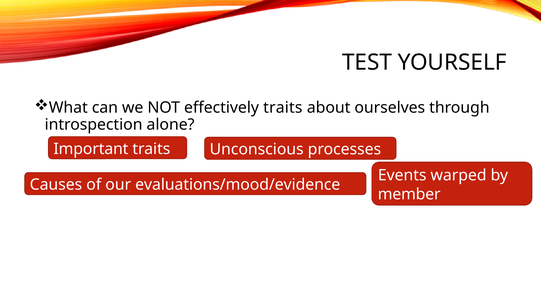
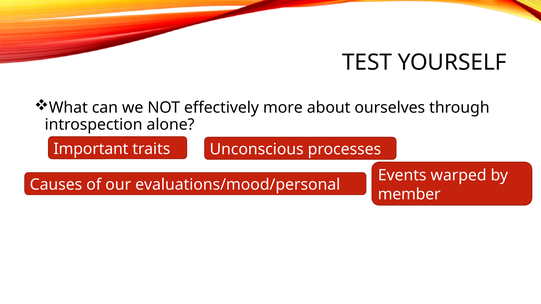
effectively traits: traits -> more
evaluations/mood/evidence: evaluations/mood/evidence -> evaluations/mood/personal
